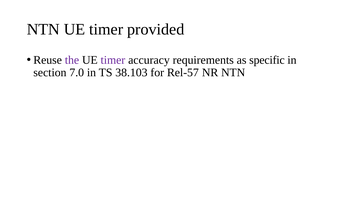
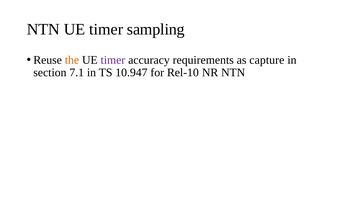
provided: provided -> sampling
the colour: purple -> orange
specific: specific -> capture
7.0: 7.0 -> 7.1
38.103: 38.103 -> 10.947
Rel-57: Rel-57 -> Rel-10
